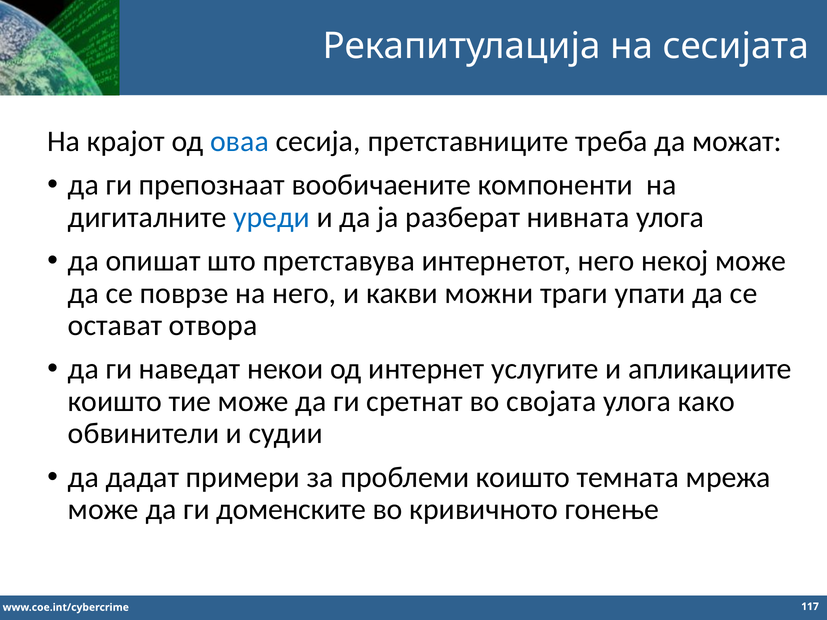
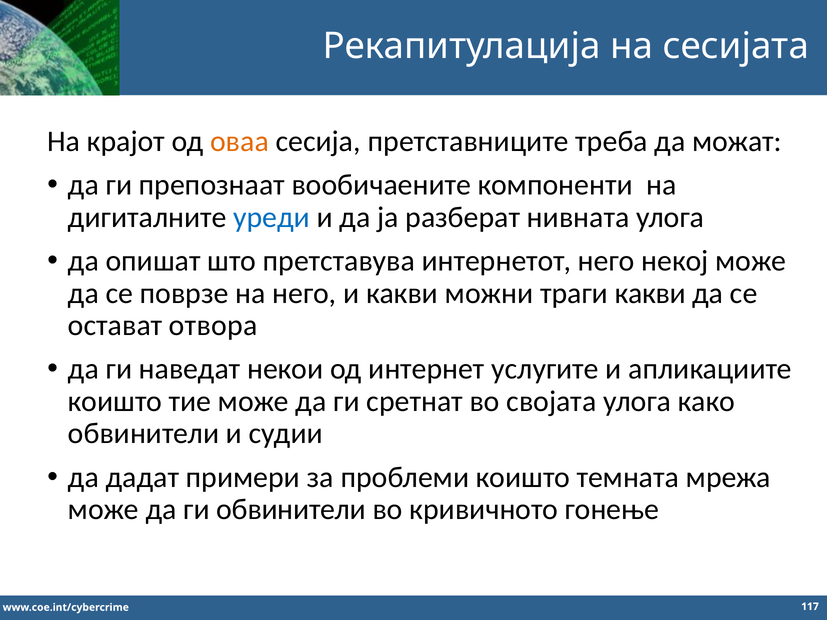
оваа colour: blue -> orange
траги упати: упати -> какви
ги доменските: доменските -> обвинители
